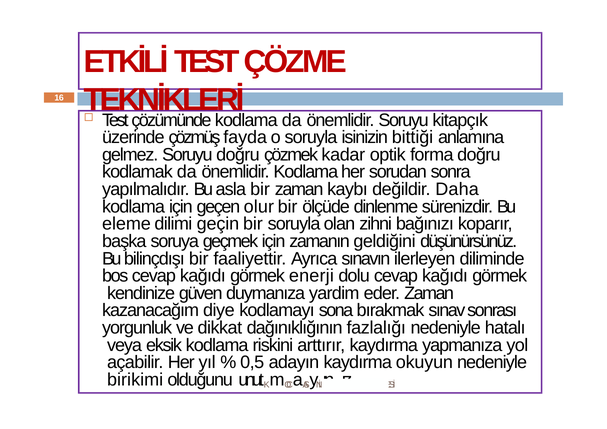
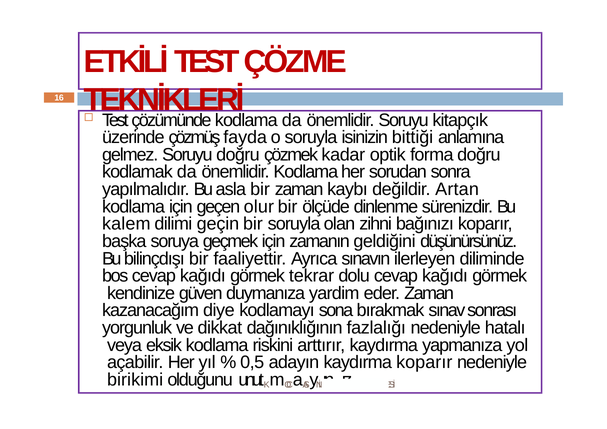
Daha: Daha -> Artan
eleme: eleme -> kalem
enerji: enerji -> tekrar
kaydırma okuyun: okuyun -> koparır
